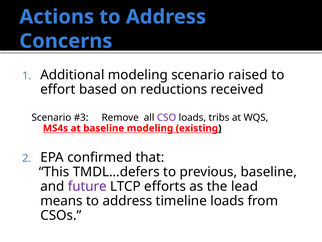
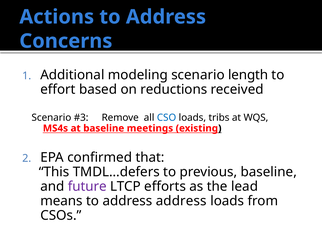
raised: raised -> length
CSO colour: purple -> blue
baseline modeling: modeling -> meetings
address timeline: timeline -> address
